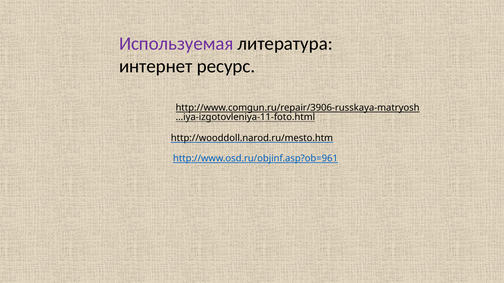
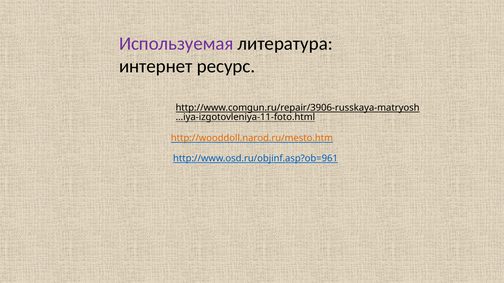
http://wooddoll.narod.ru/mesto.htm colour: black -> orange
